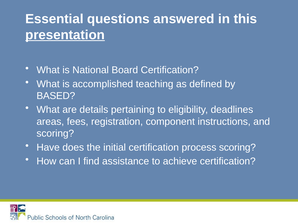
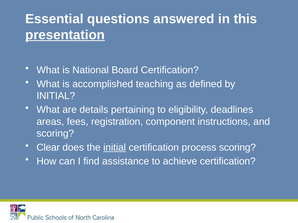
BASED at (56, 96): BASED -> INITIAL
Have: Have -> Clear
initial at (115, 148) underline: none -> present
